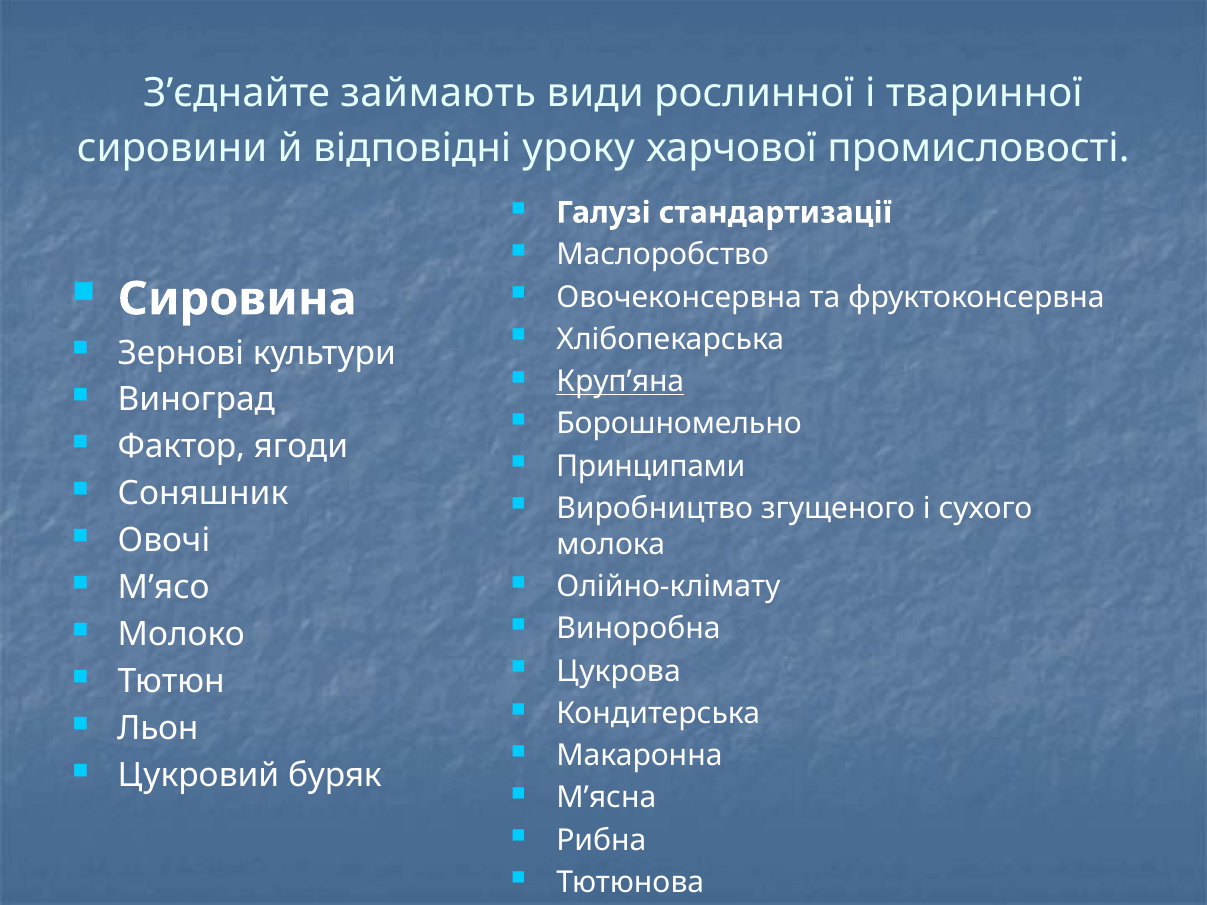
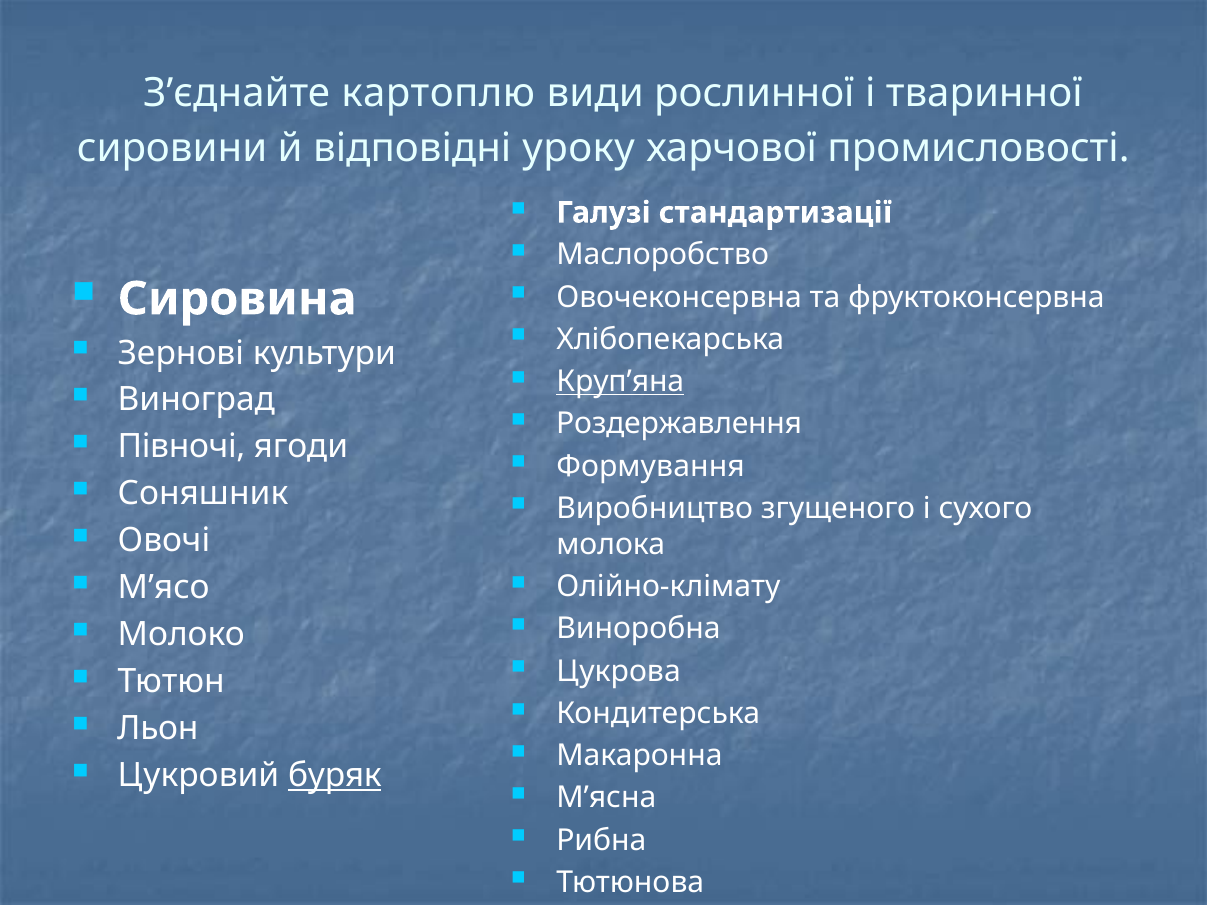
займають: займають -> картоплю
Борошномельно: Борошномельно -> Роздержавлення
Фактор: Фактор -> Півночі
Принципами: Принципами -> Формування
буряк underline: none -> present
